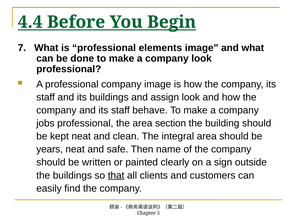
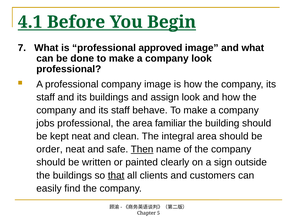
4.4: 4.4 -> 4.1
elements: elements -> approved
section: section -> familiar
years: years -> order
Then underline: none -> present
